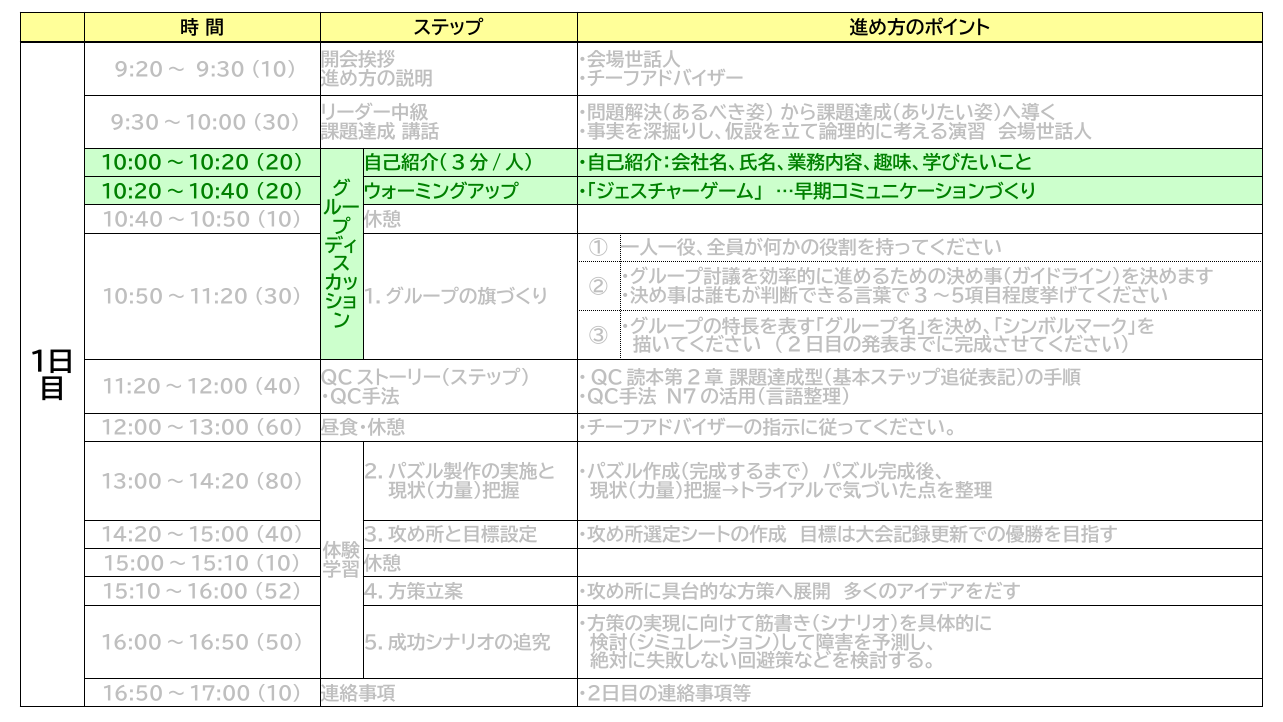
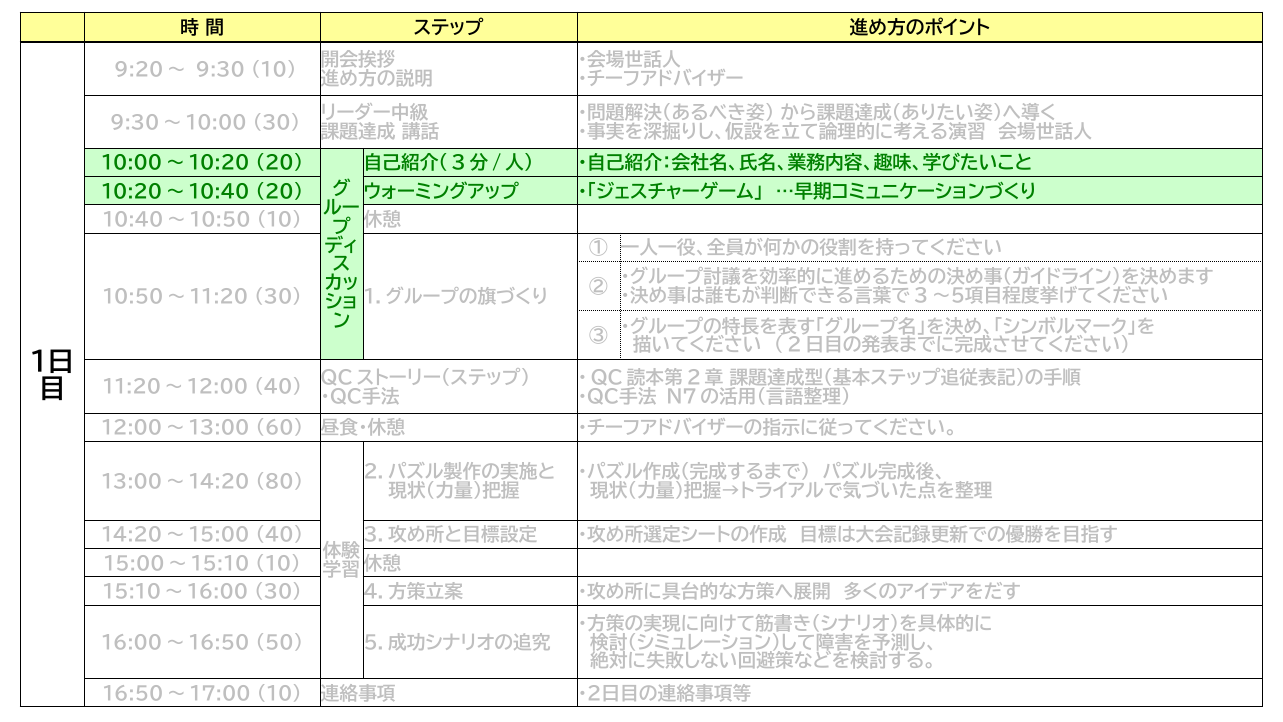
15:10～16:00 52: 52 -> 30
